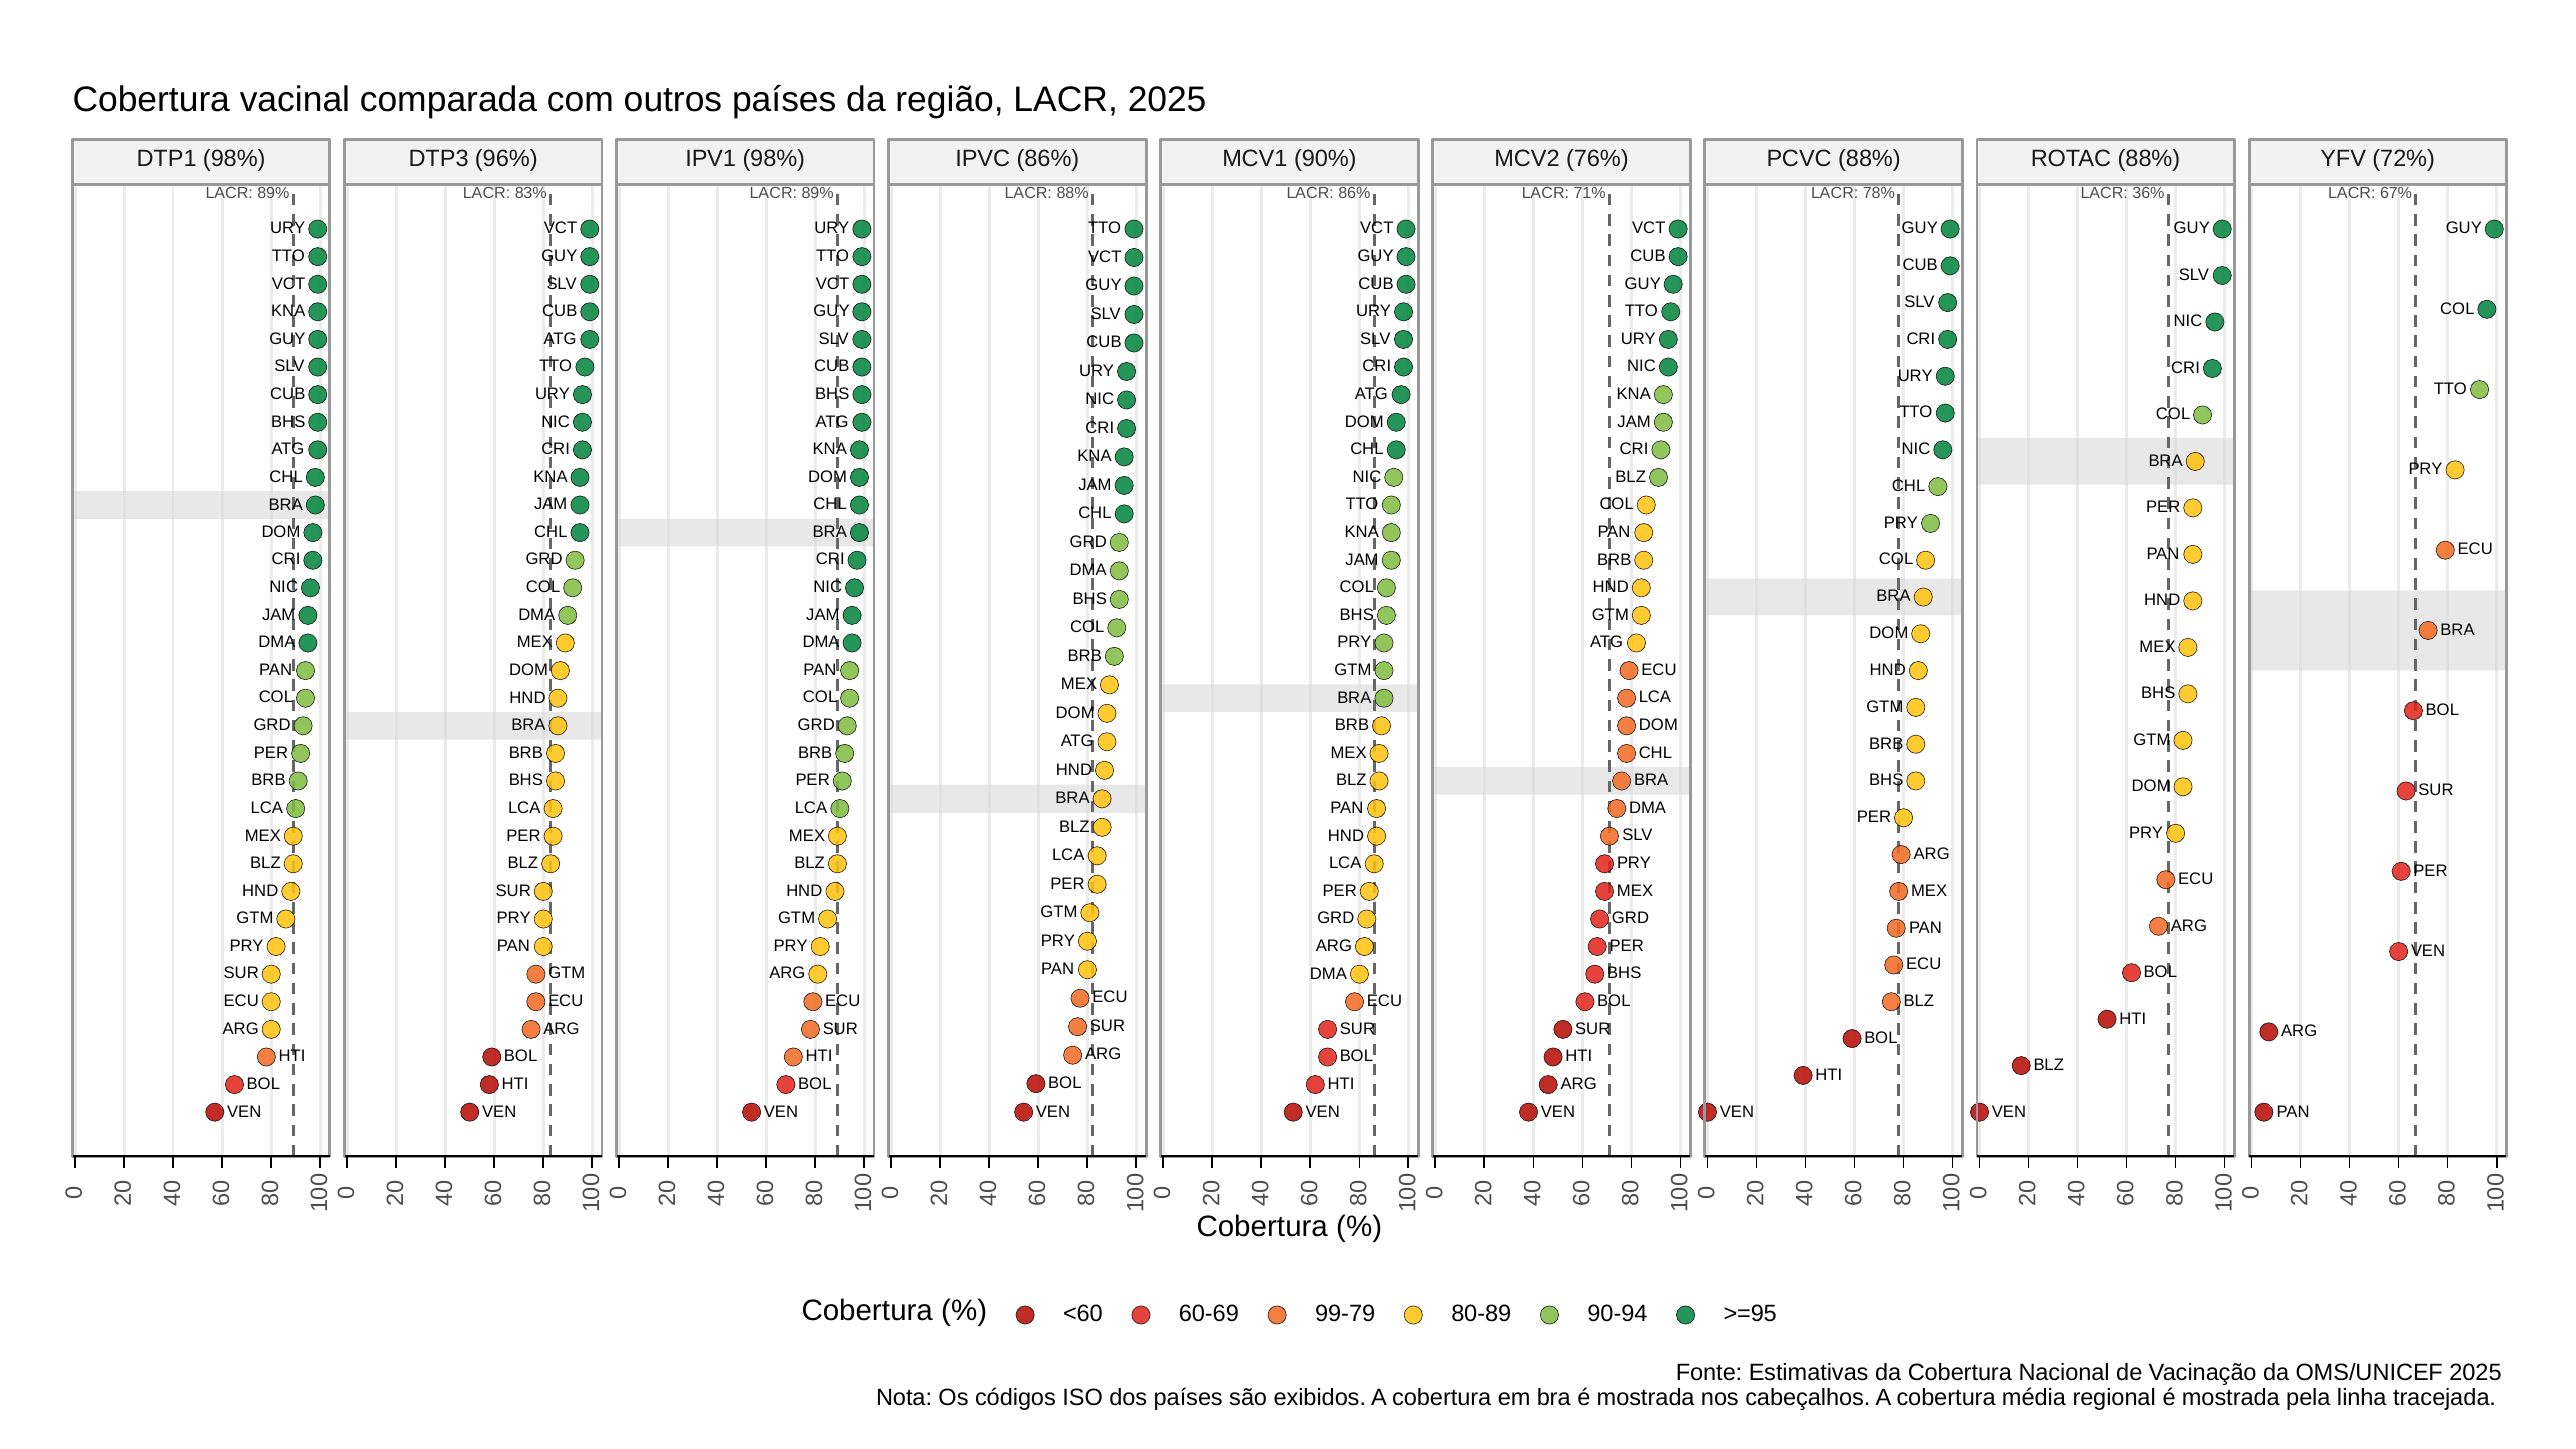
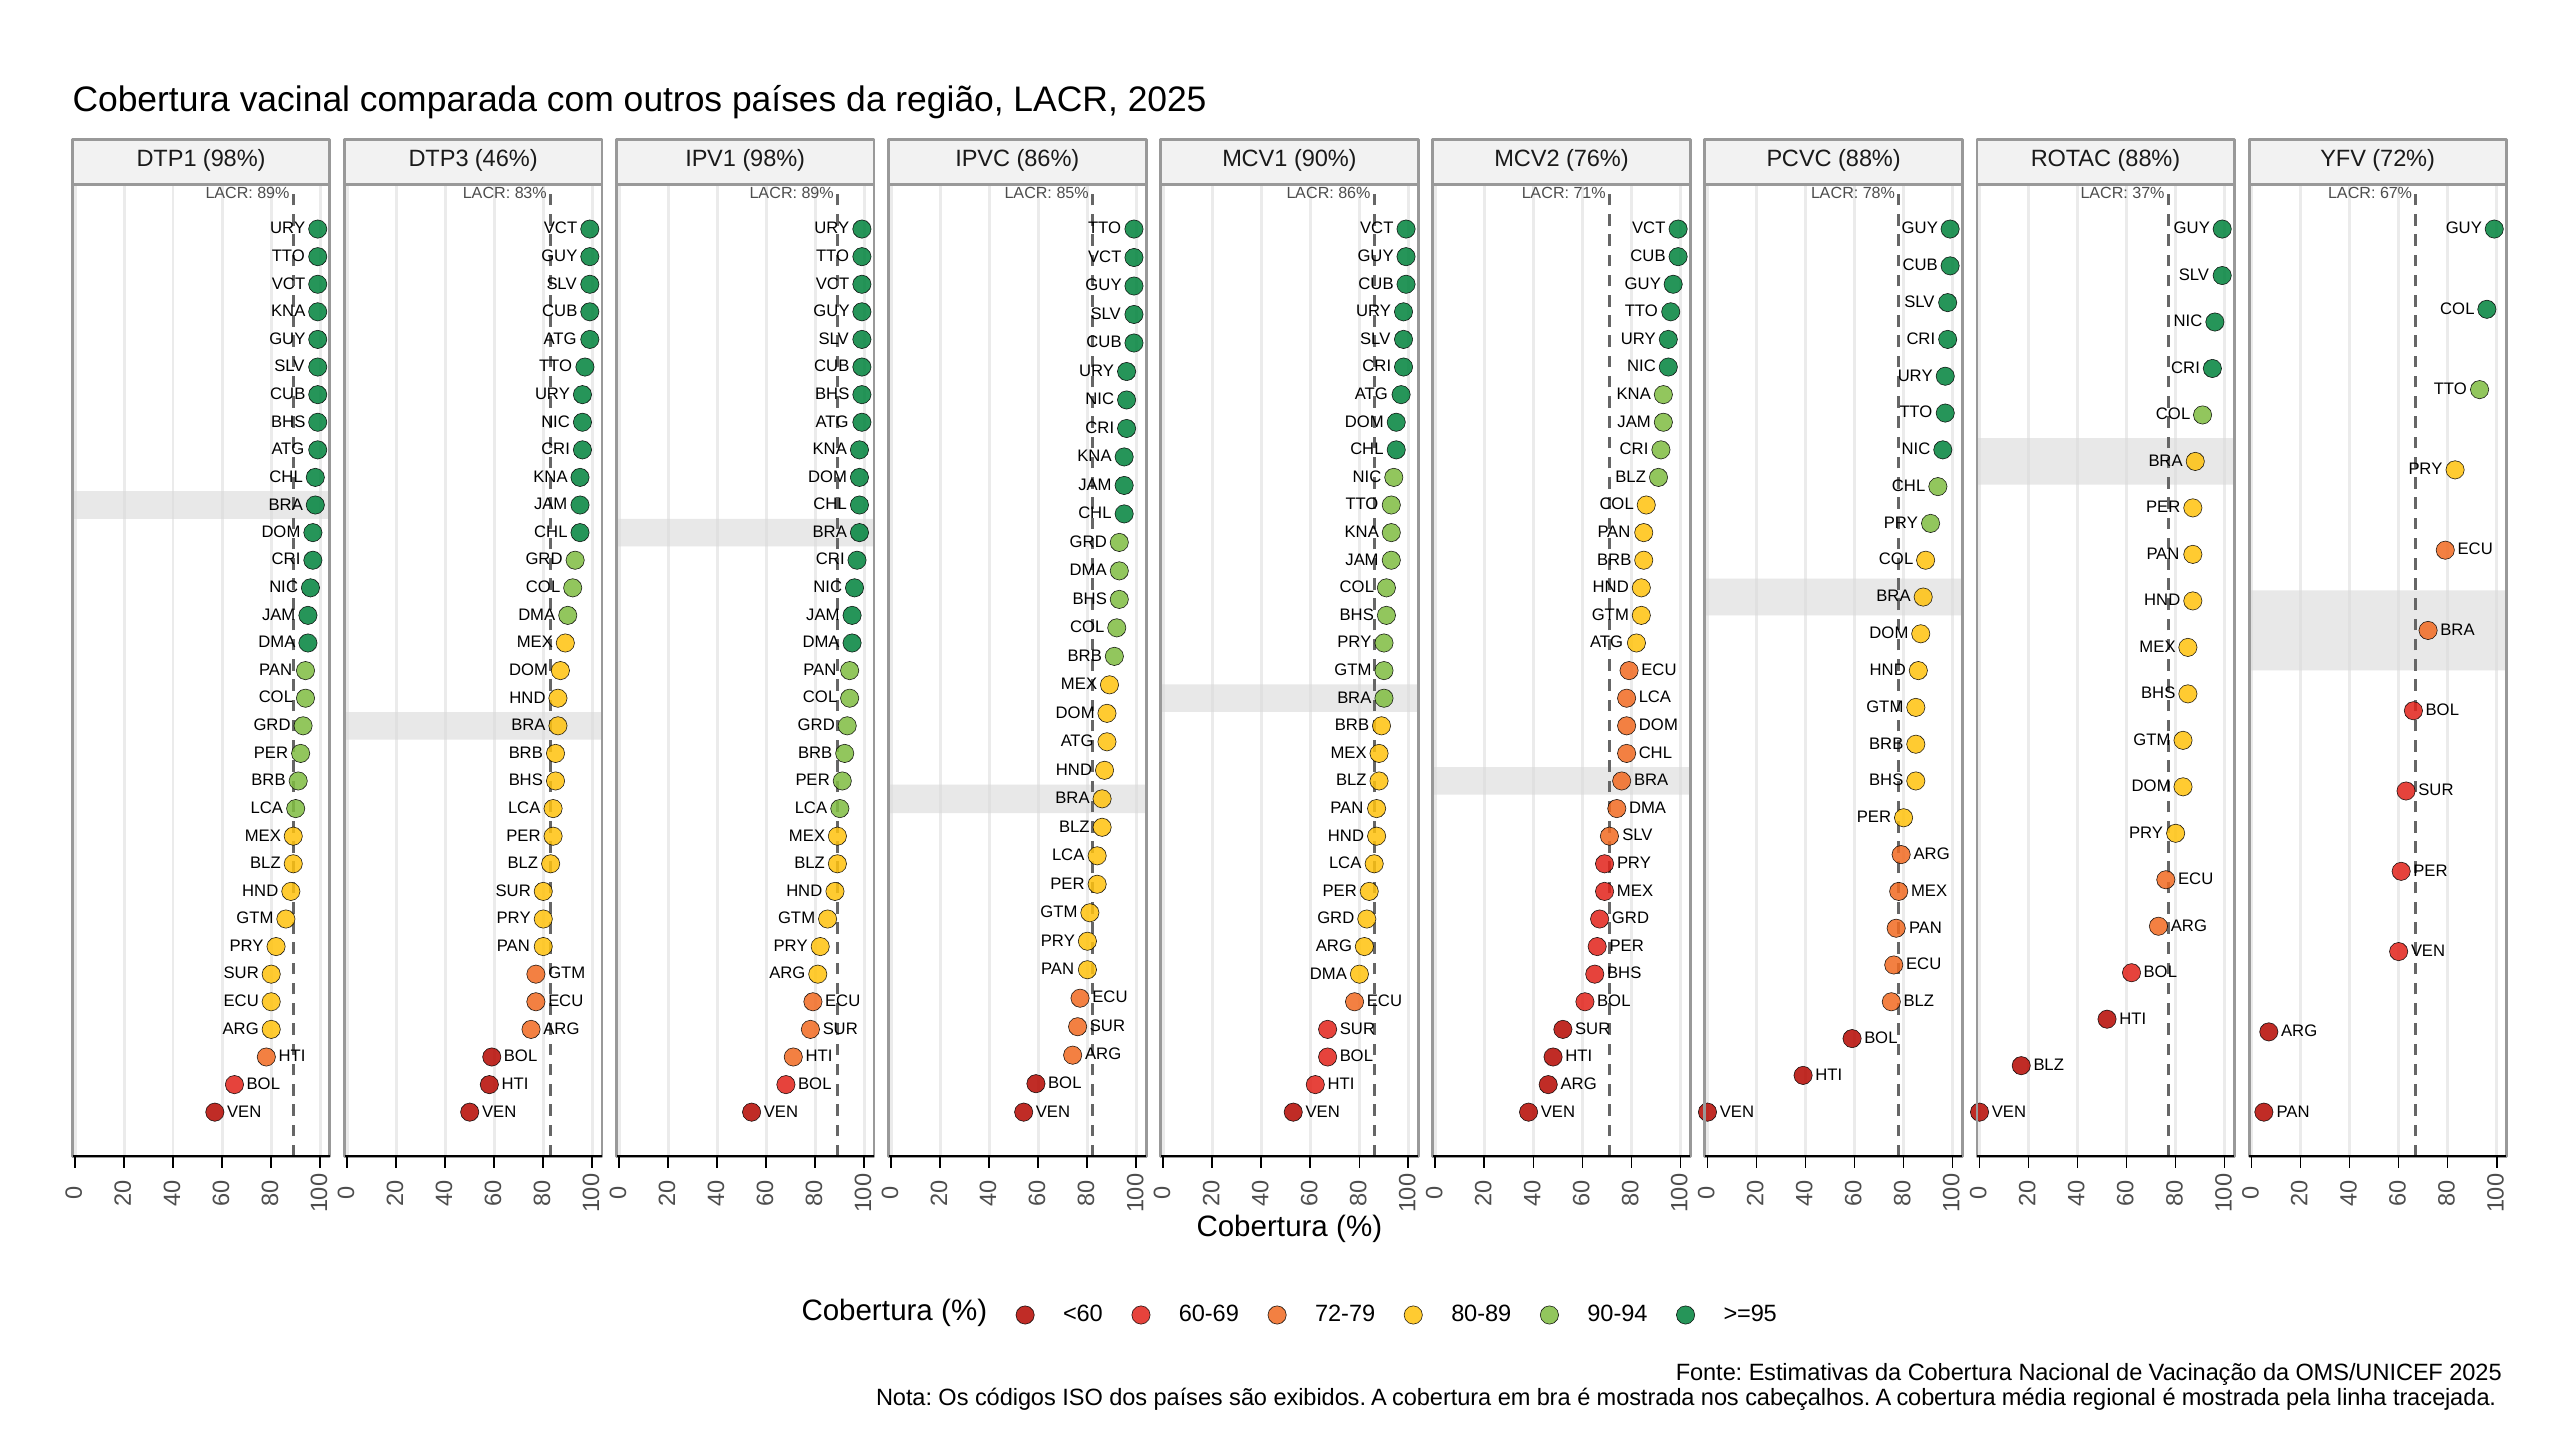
96%: 96% -> 46%
LACR 88%: 88% -> 85%
36%: 36% -> 37%
99-79: 99-79 -> 72-79
